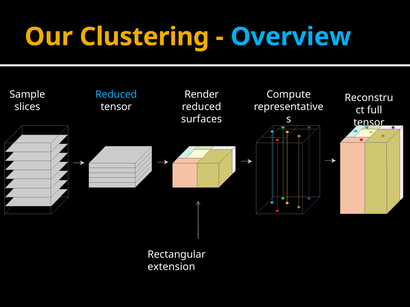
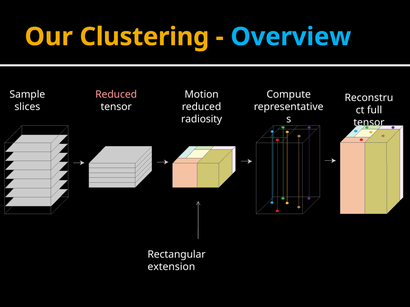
Reduced at (116, 95) colour: light blue -> pink
Render: Render -> Motion
surfaces: surfaces -> radiosity
